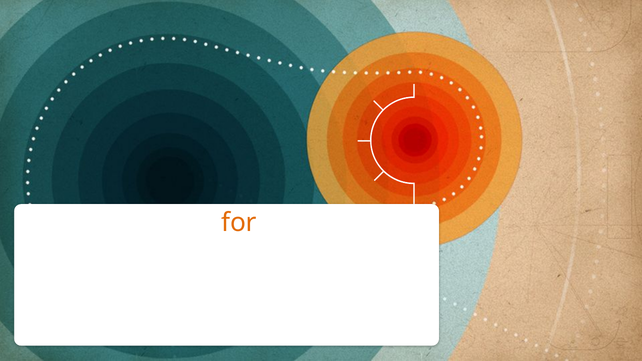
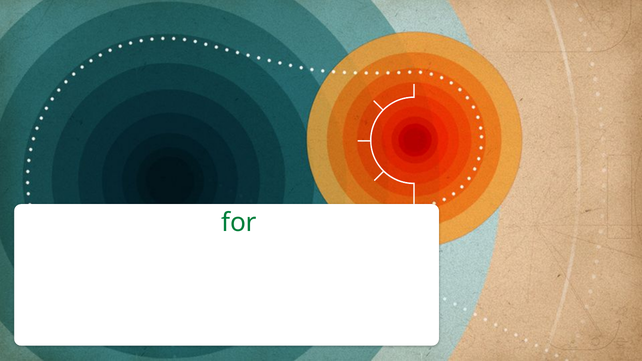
for at (239, 223) colour: orange -> green
